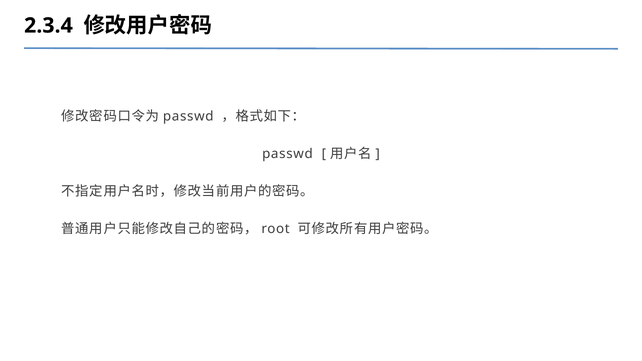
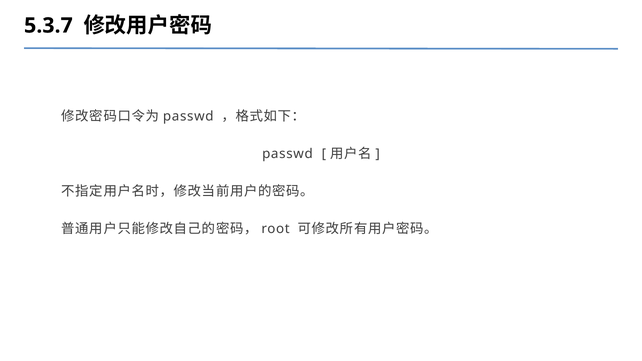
2.3.4: 2.3.4 -> 5.3.7
